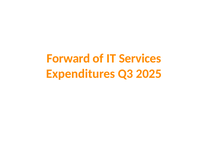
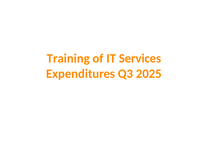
Forward: Forward -> Training
